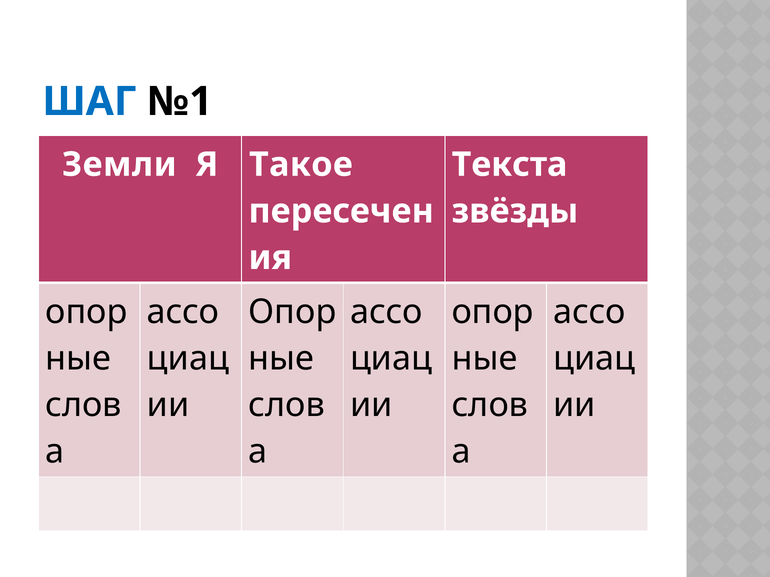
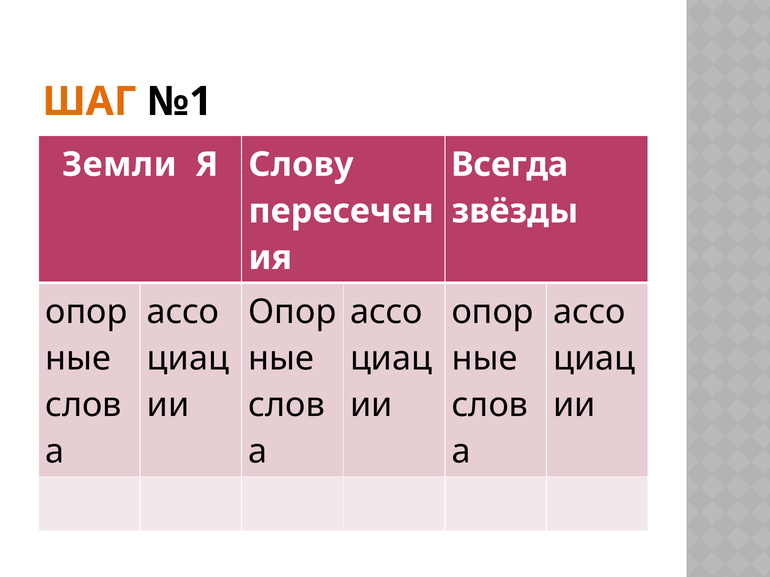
ШАГ colour: blue -> orange
Такое: Такое -> Слову
Текста: Текста -> Всегда
